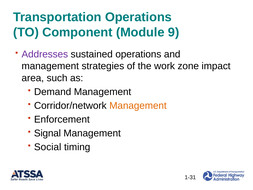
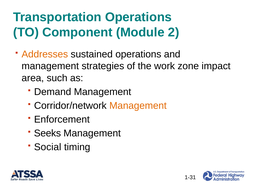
9: 9 -> 2
Addresses colour: purple -> orange
Signal: Signal -> Seeks
